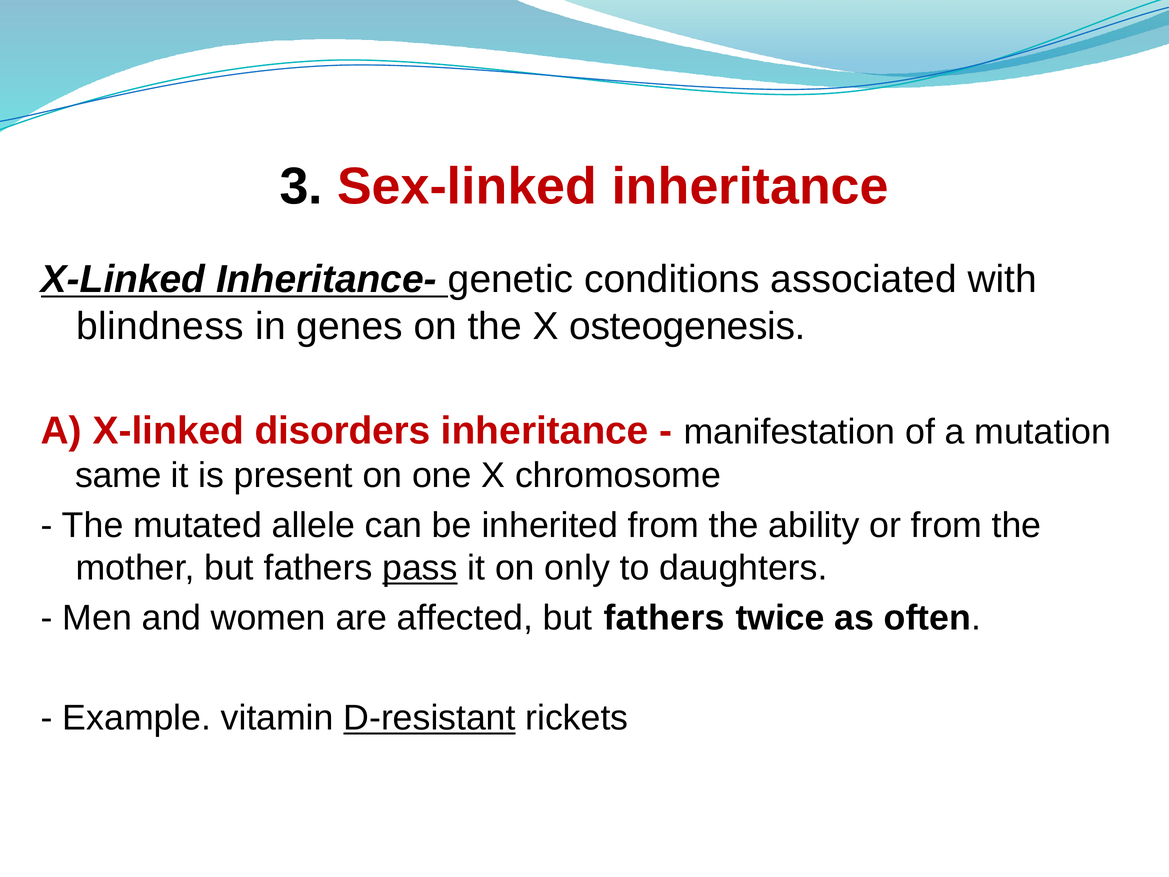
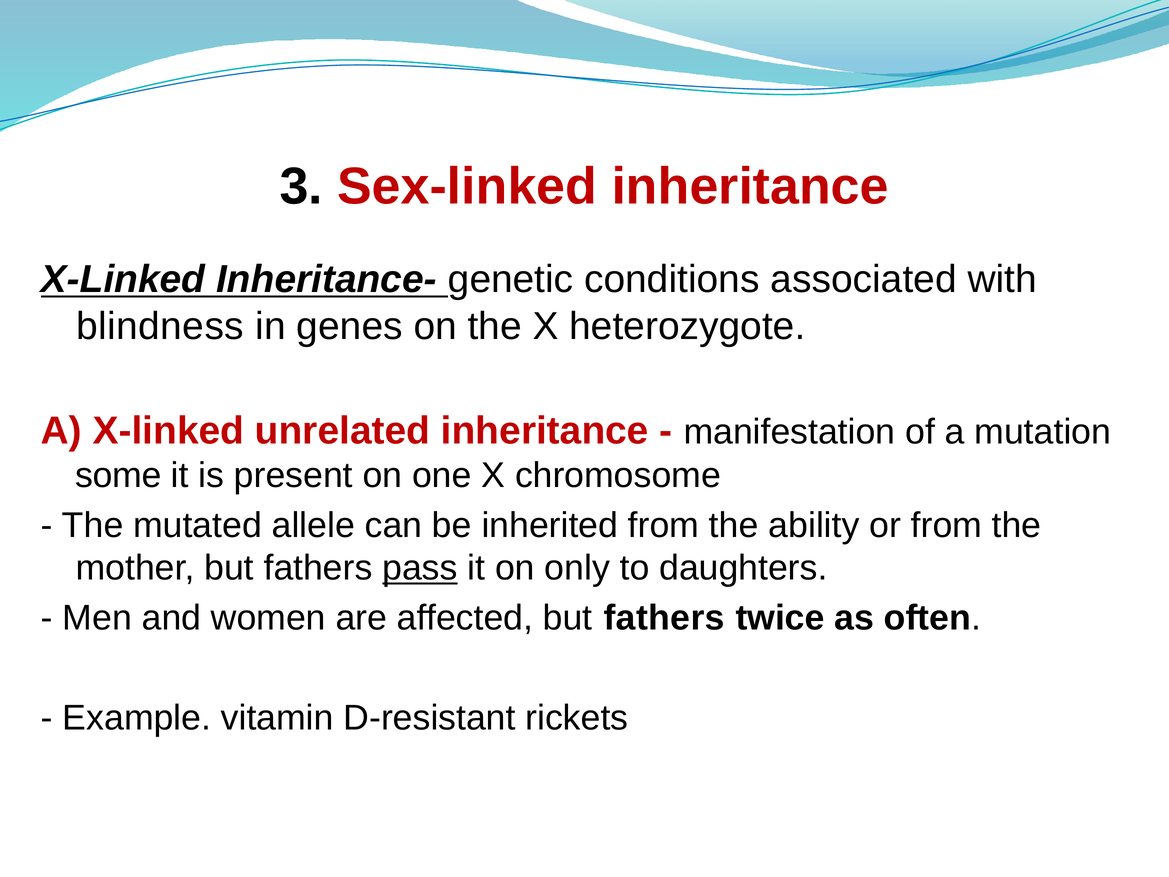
osteogenesis: osteogenesis -> heterozygote
disorders: disorders -> unrelated
same: same -> some
D-resistant underline: present -> none
